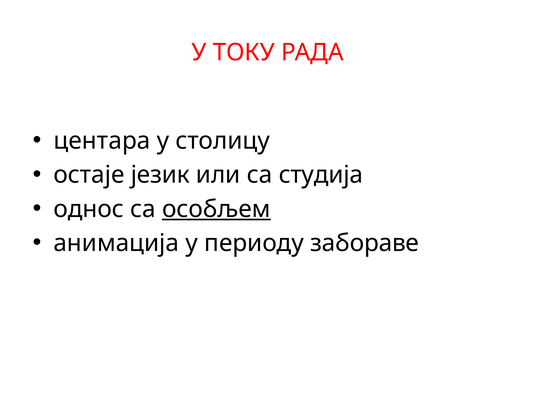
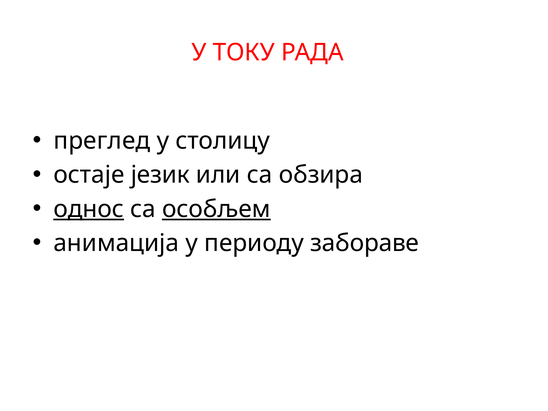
центара: центара -> преглед
студија: студија -> обзира
однос underline: none -> present
